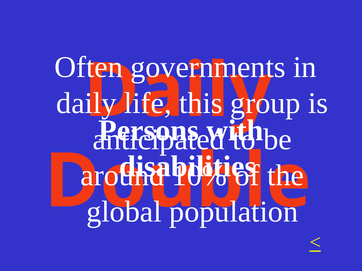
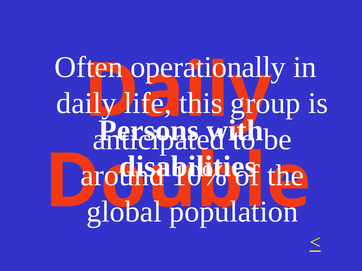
governments: governments -> operationally
